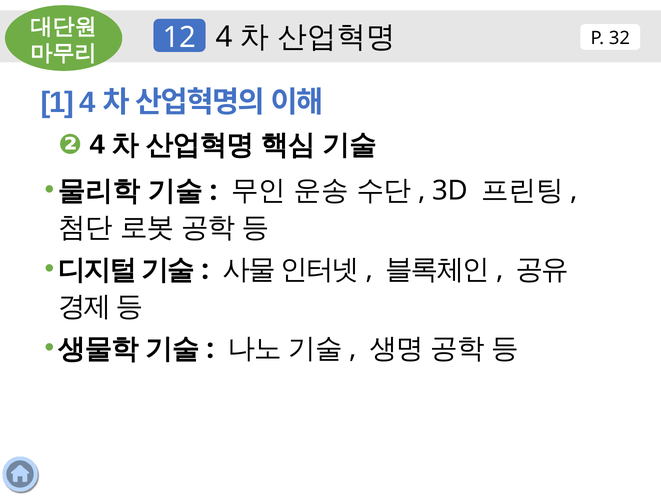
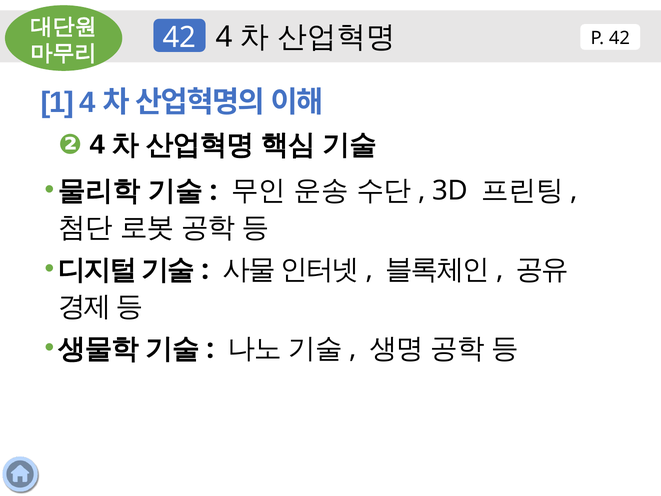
P 32: 32 -> 42
12 at (180, 37): 12 -> 42
